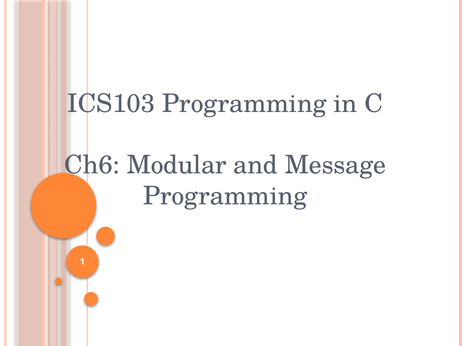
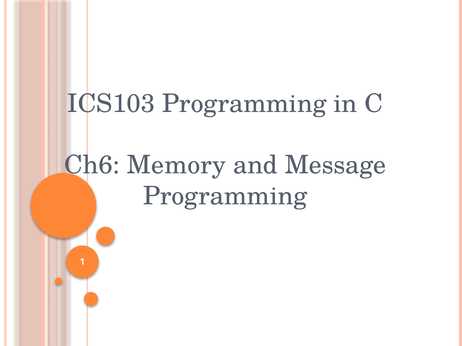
Modular: Modular -> Memory
